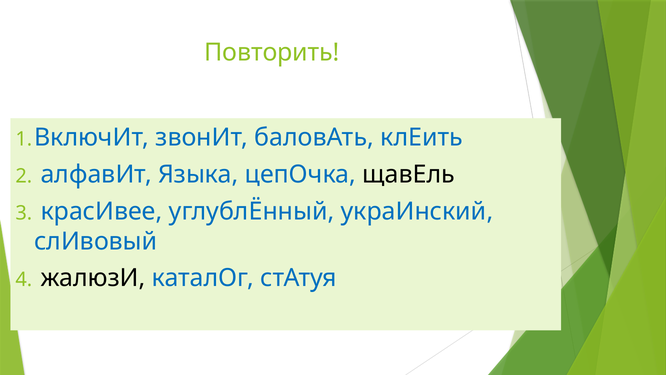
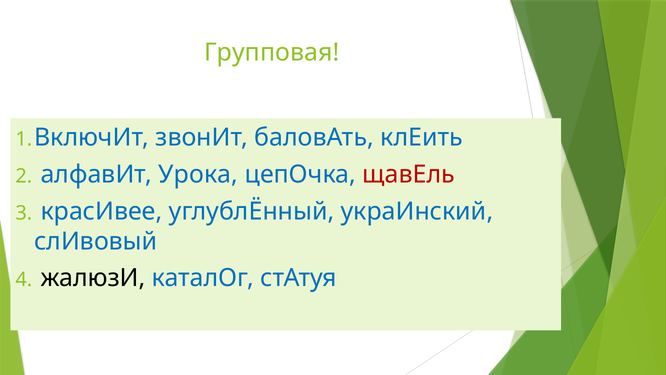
Повторить: Повторить -> Групповая
Языка: Языка -> Урока
щавЕль colour: black -> red
